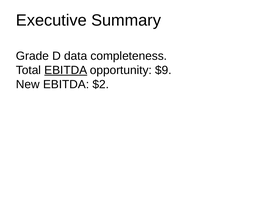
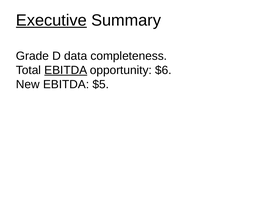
Executive underline: none -> present
$9: $9 -> $6
$2: $2 -> $5
